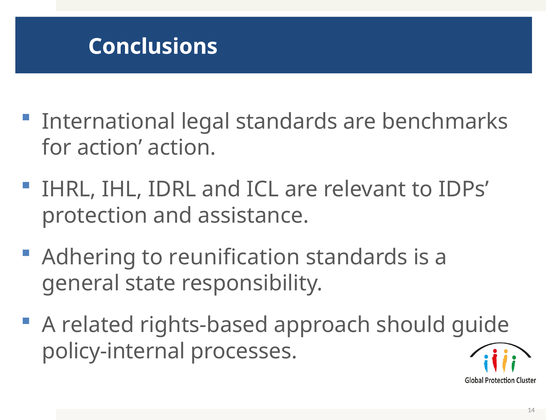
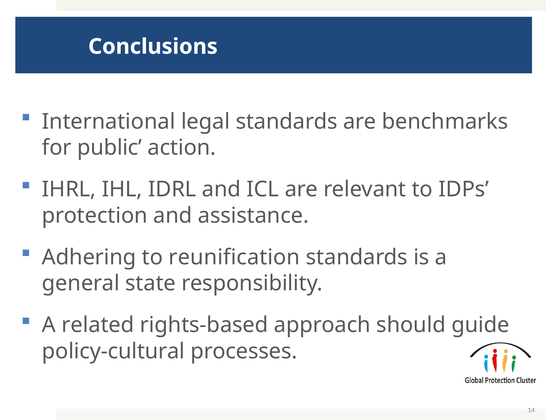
for action: action -> public
policy-internal: policy-internal -> policy-cultural
